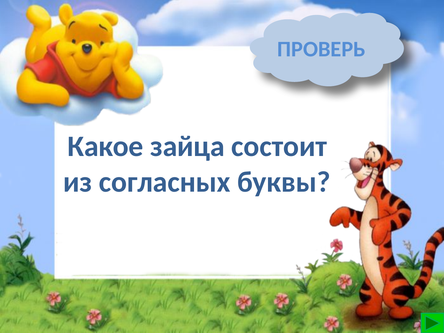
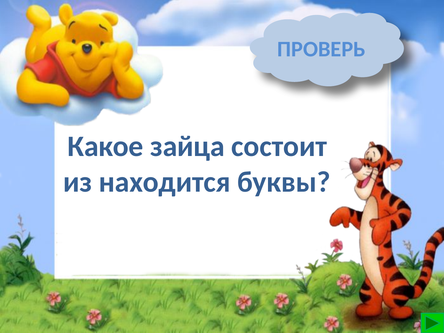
согласных: согласных -> находится
